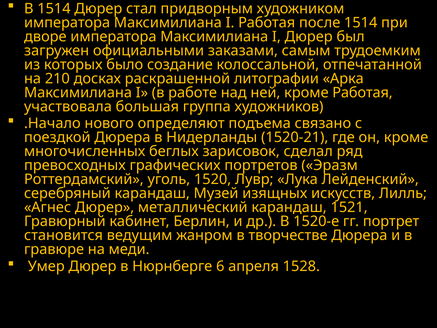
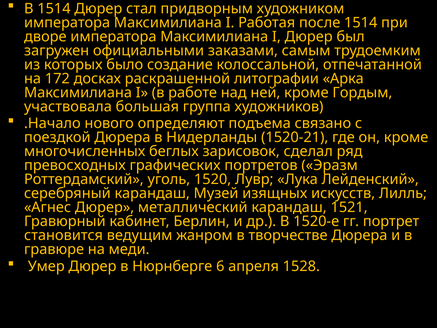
210: 210 -> 172
кроме Работая: Работая -> Гордым
